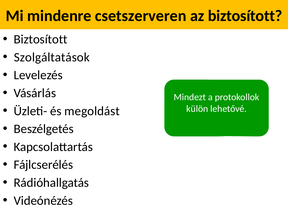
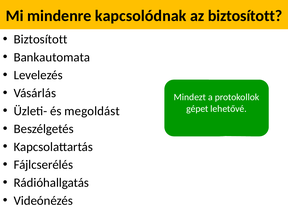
csetszerveren: csetszerveren -> kapcsolódnak
Szolgáltatások: Szolgáltatások -> Bankautomata
külön: külön -> gépet
